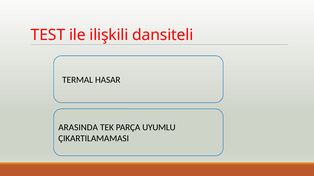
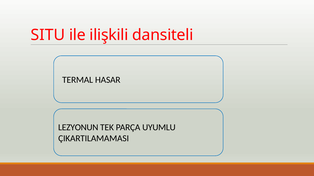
TEST: TEST -> SITU
ARASINDA: ARASINDA -> LEZYONUN
